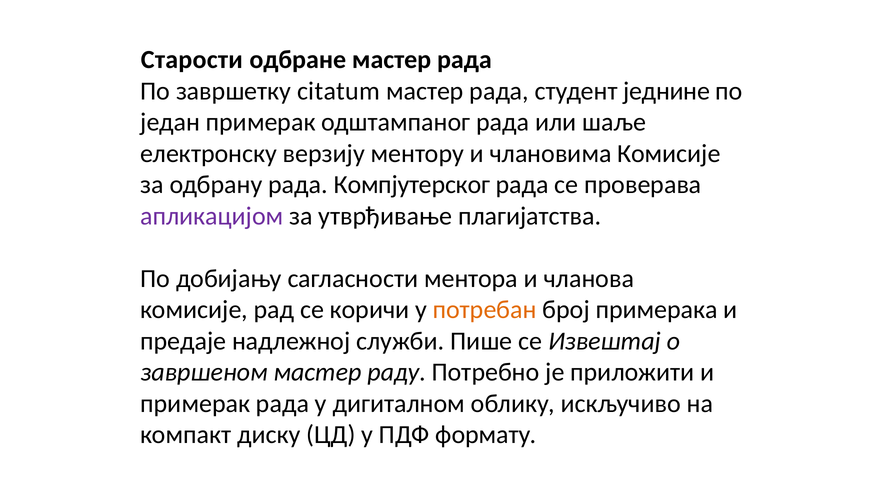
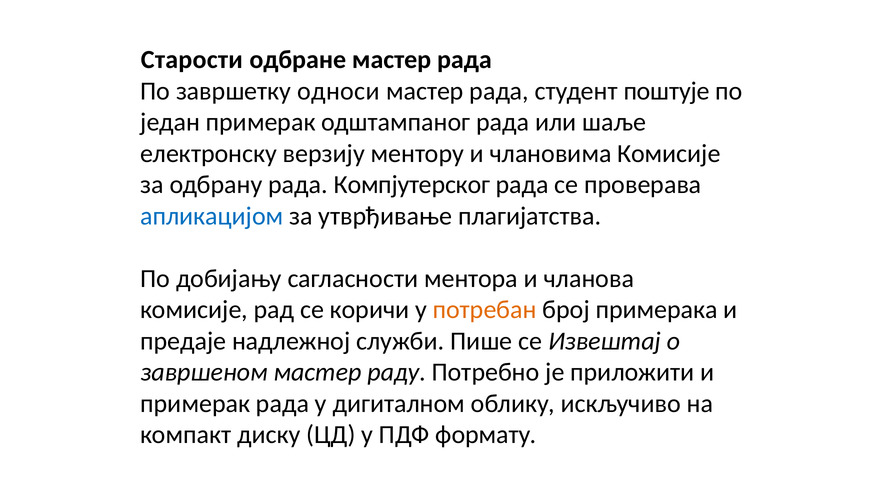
citatum: citatum -> односи
једнине: једнине -> поштује
апликацијом colour: purple -> blue
